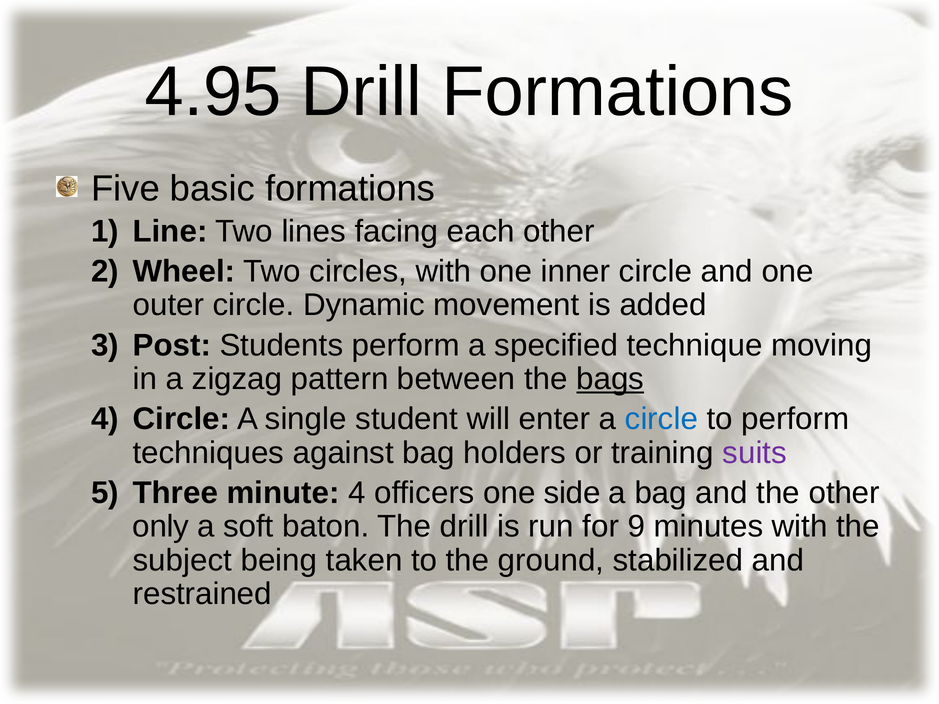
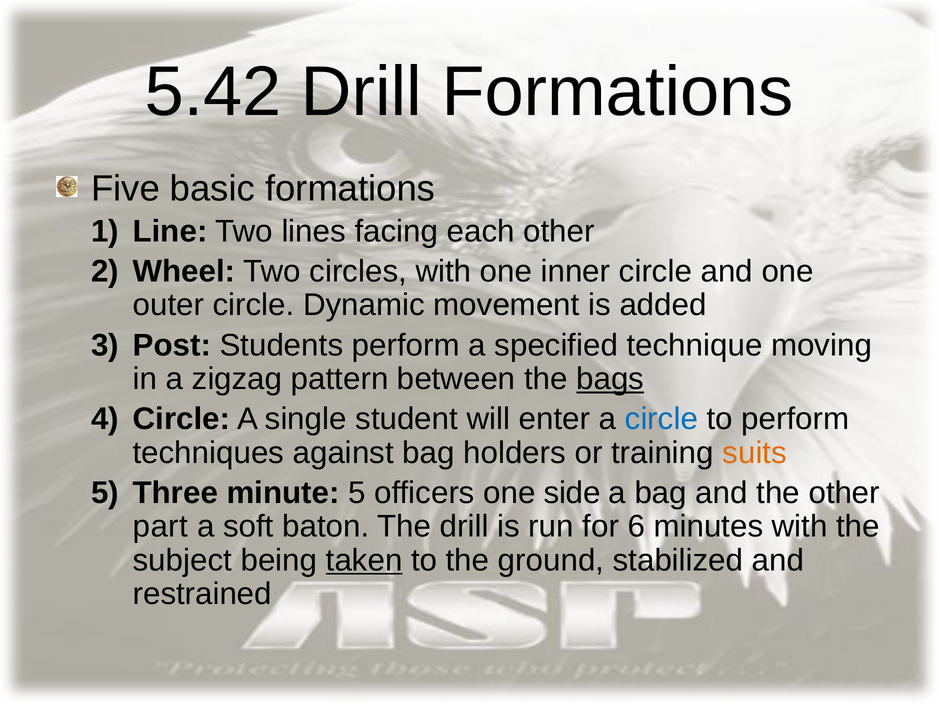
4.95: 4.95 -> 5.42
suits colour: purple -> orange
minute 4: 4 -> 5
only: only -> part
9: 9 -> 6
taken underline: none -> present
